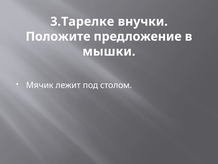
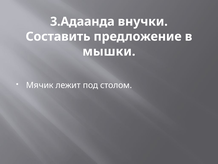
3.Тарелке: 3.Тарелке -> 3.Адаанда
Положите: Положите -> Составить
